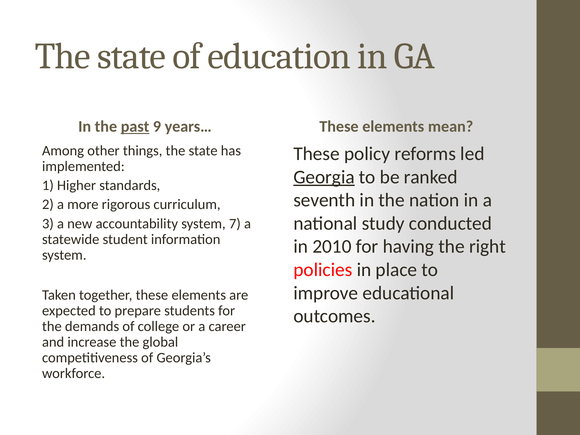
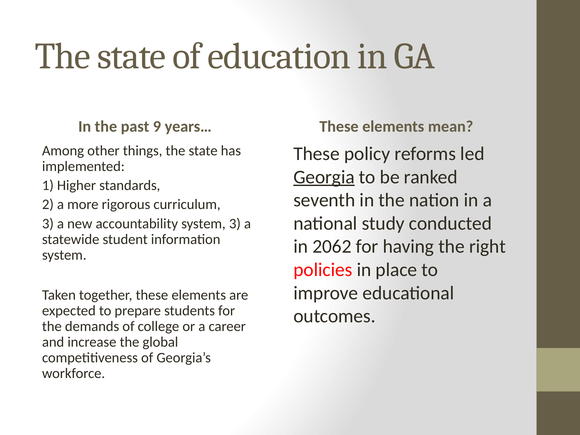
past underline: present -> none
system 7: 7 -> 3
2010: 2010 -> 2062
